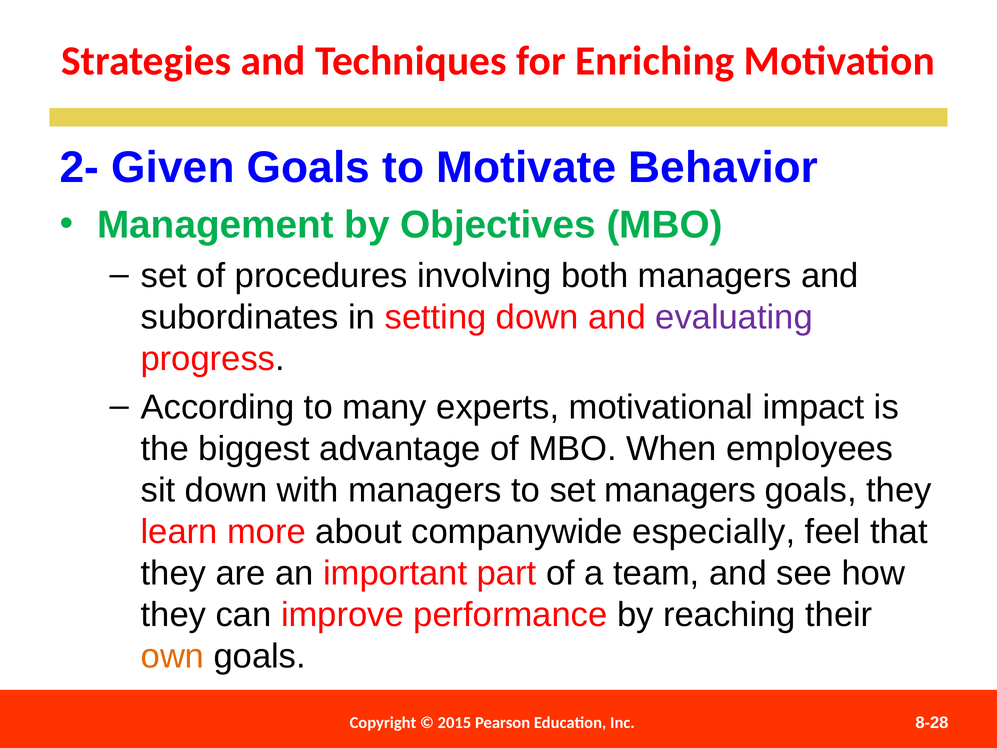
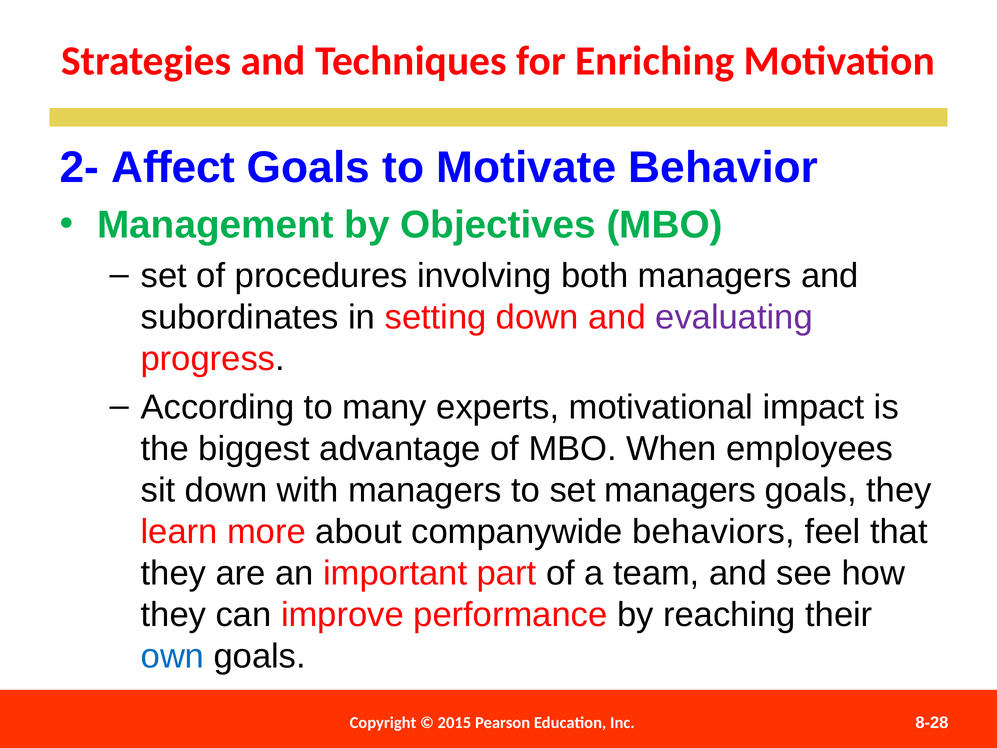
Given: Given -> Affect
especially: especially -> behaviors
own colour: orange -> blue
